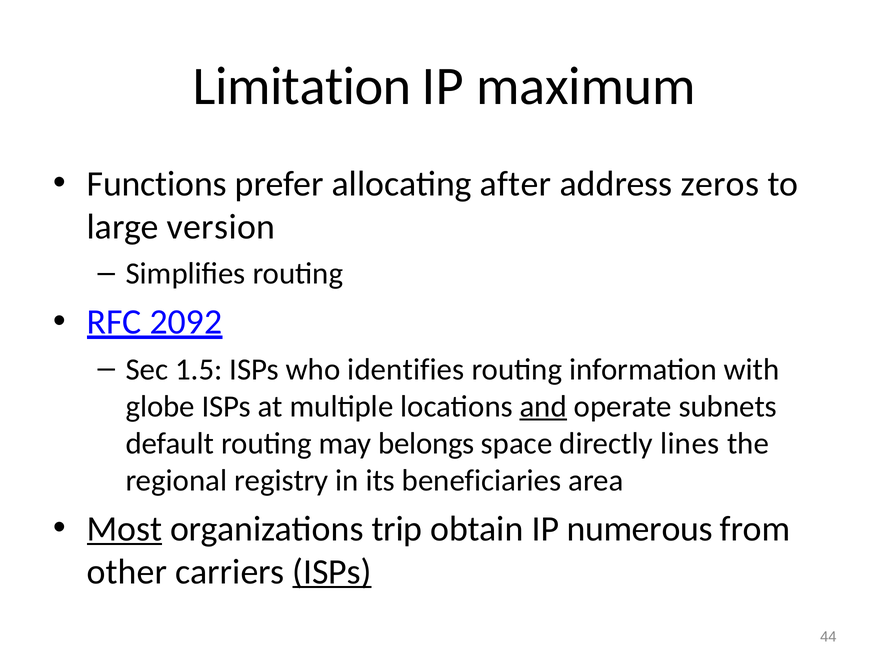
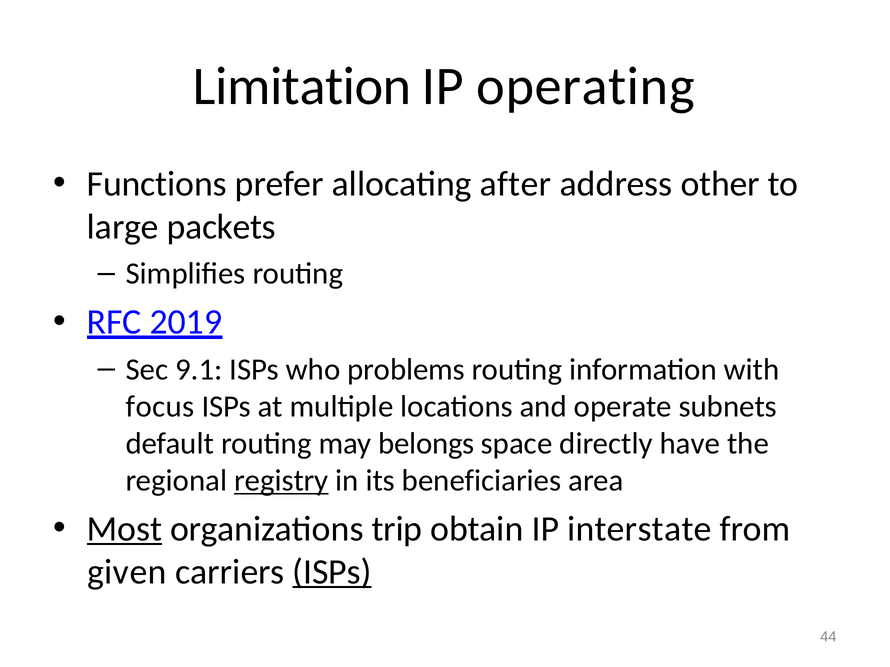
maximum: maximum -> operating
zeros: zeros -> other
version: version -> packets
2092: 2092 -> 2019
1.5: 1.5 -> 9.1
identifies: identifies -> problems
globe: globe -> focus
and underline: present -> none
lines: lines -> have
registry underline: none -> present
numerous: numerous -> interstate
other: other -> given
